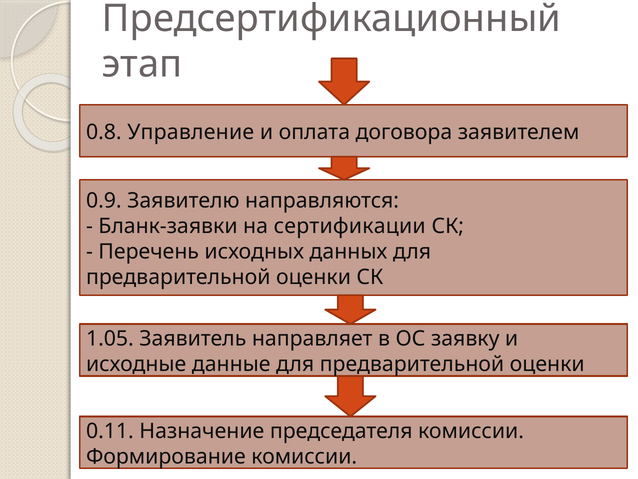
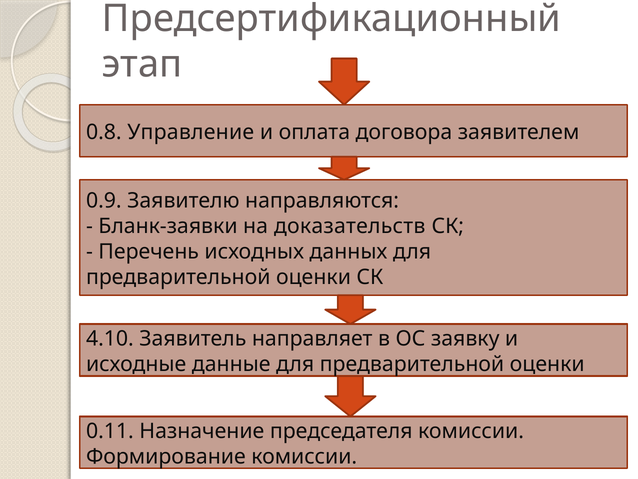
сертификации: сертификации -> доказательств
1.05: 1.05 -> 4.10
